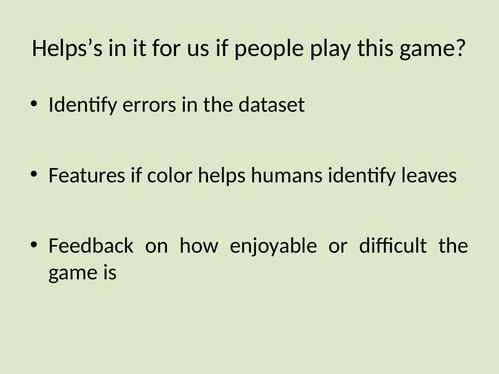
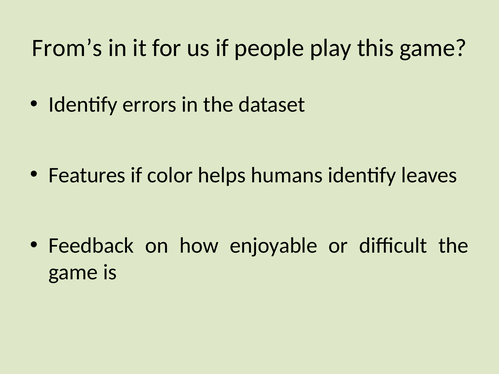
Helps’s: Helps’s -> From’s
